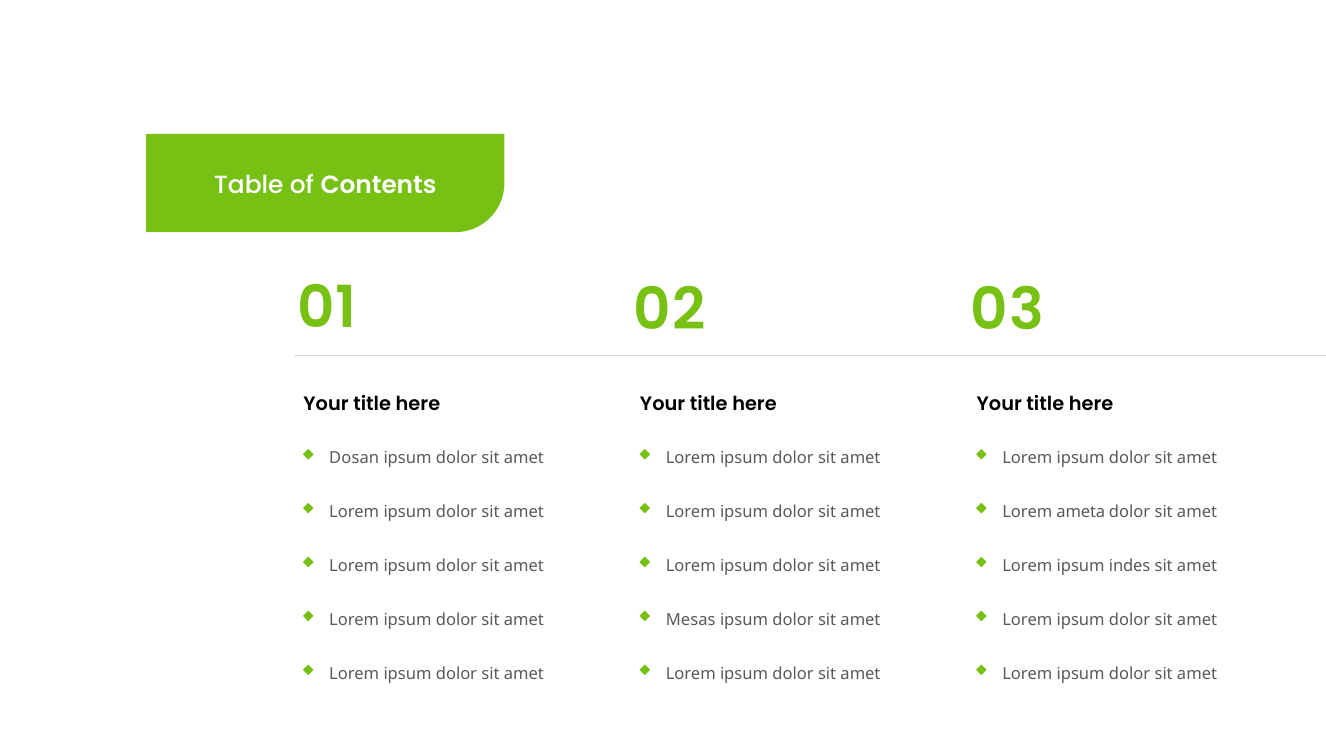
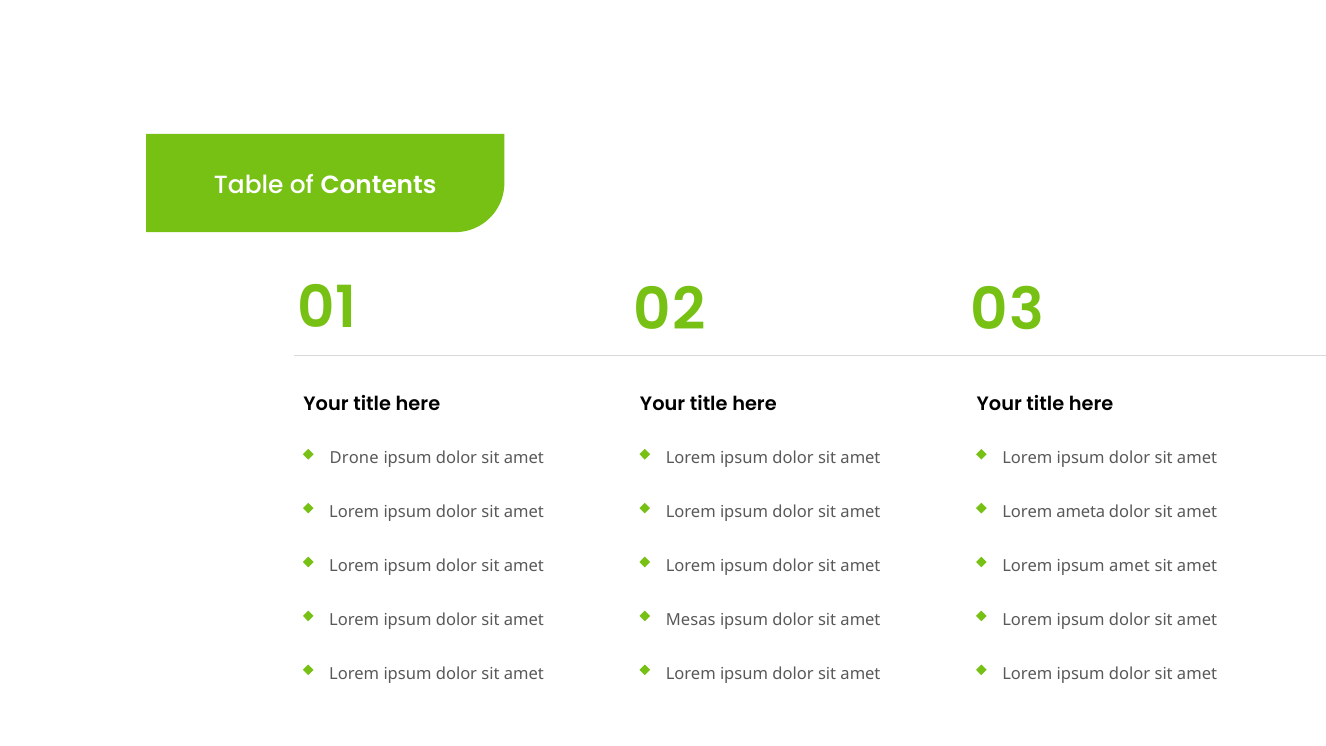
Dosan: Dosan -> Drone
ipsum indes: indes -> amet
